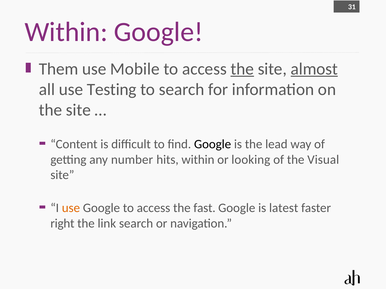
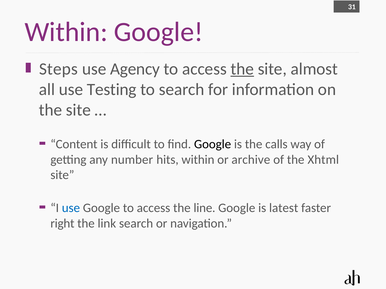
Them: Them -> Steps
Mobile: Mobile -> Agency
almost underline: present -> none
lead: lead -> calls
looking: looking -> archive
Visual: Visual -> Xhtml
use at (71, 208) colour: orange -> blue
fast: fast -> line
